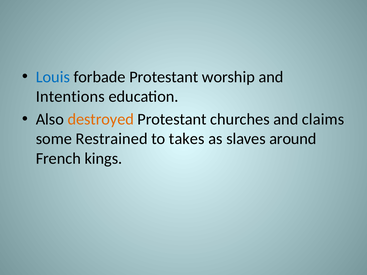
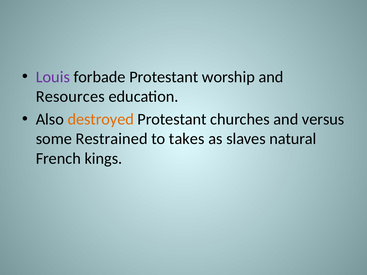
Louis colour: blue -> purple
Intentions: Intentions -> Resources
claims: claims -> versus
around: around -> natural
